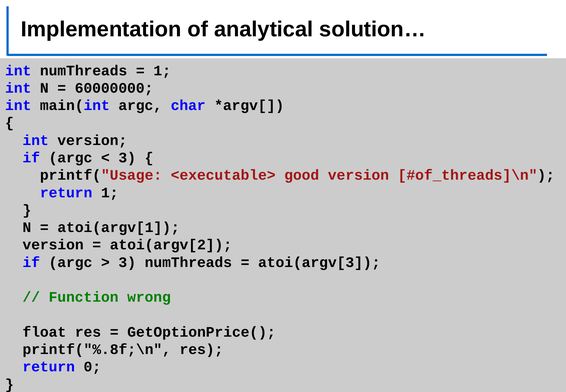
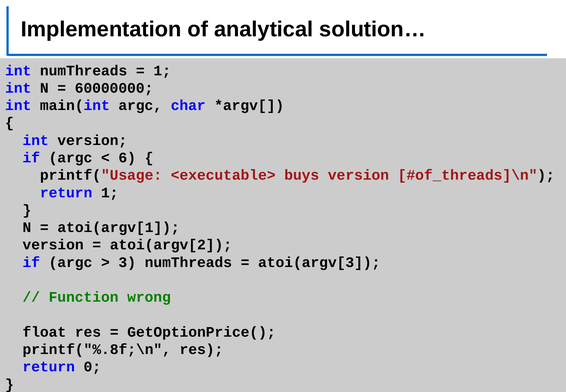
3 at (127, 158): 3 -> 6
good: good -> buys
